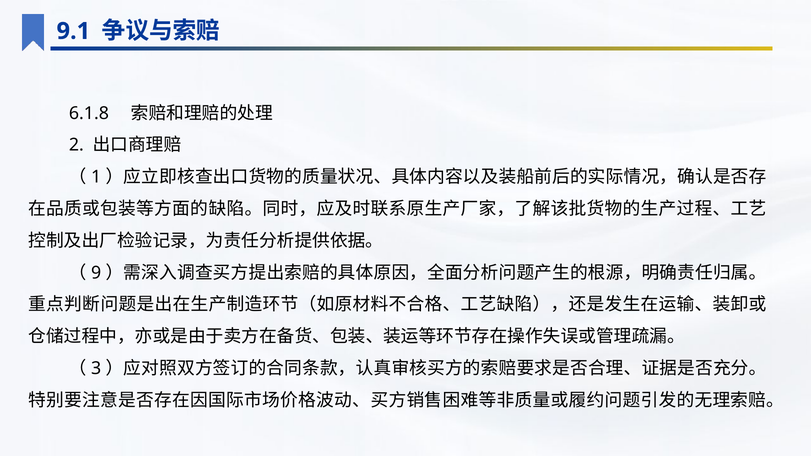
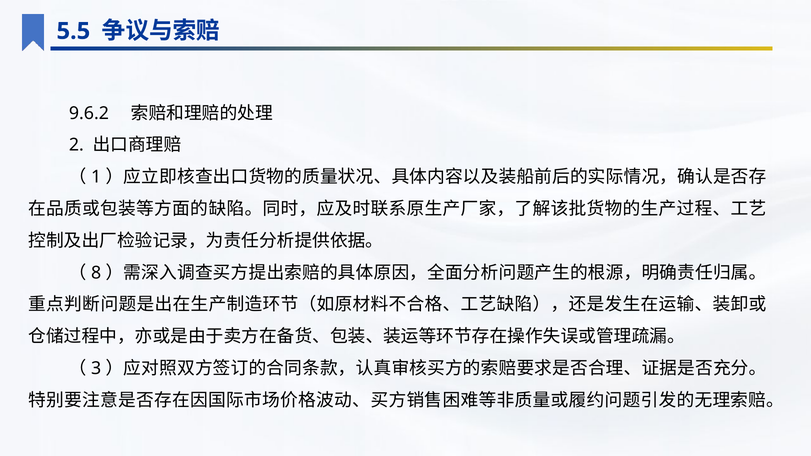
9.1: 9.1 -> 5.5
6.1.8: 6.1.8 -> 9.6.2
9: 9 -> 8
